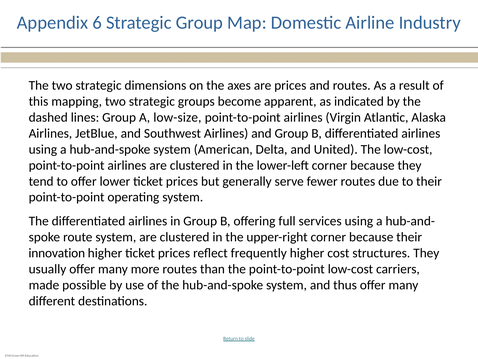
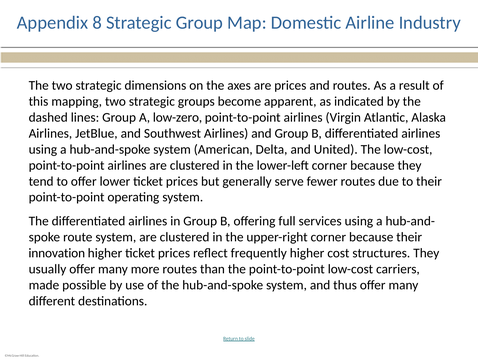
6: 6 -> 8
low-size: low-size -> low-zero
